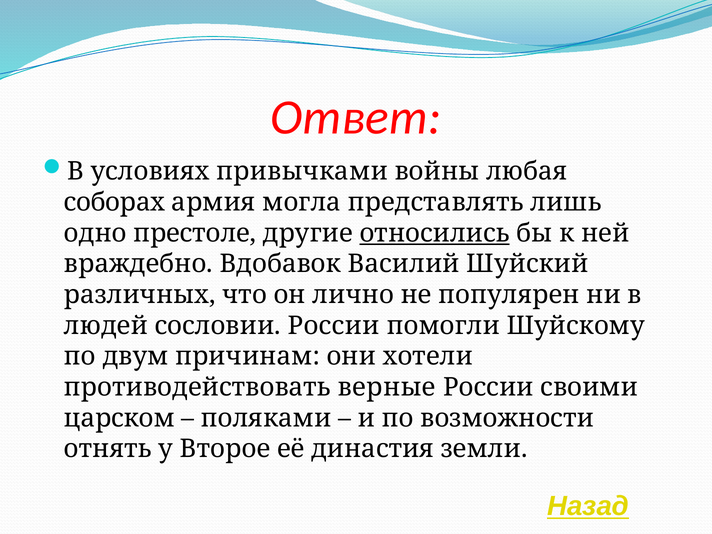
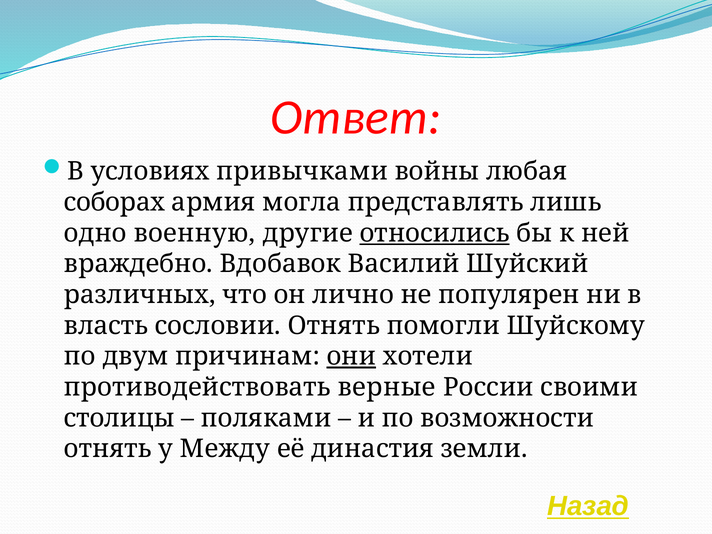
престоле: престоле -> военную
людей: людей -> власть
сословии России: России -> Отнять
они underline: none -> present
царском: царском -> столицы
Второе: Второе -> Между
